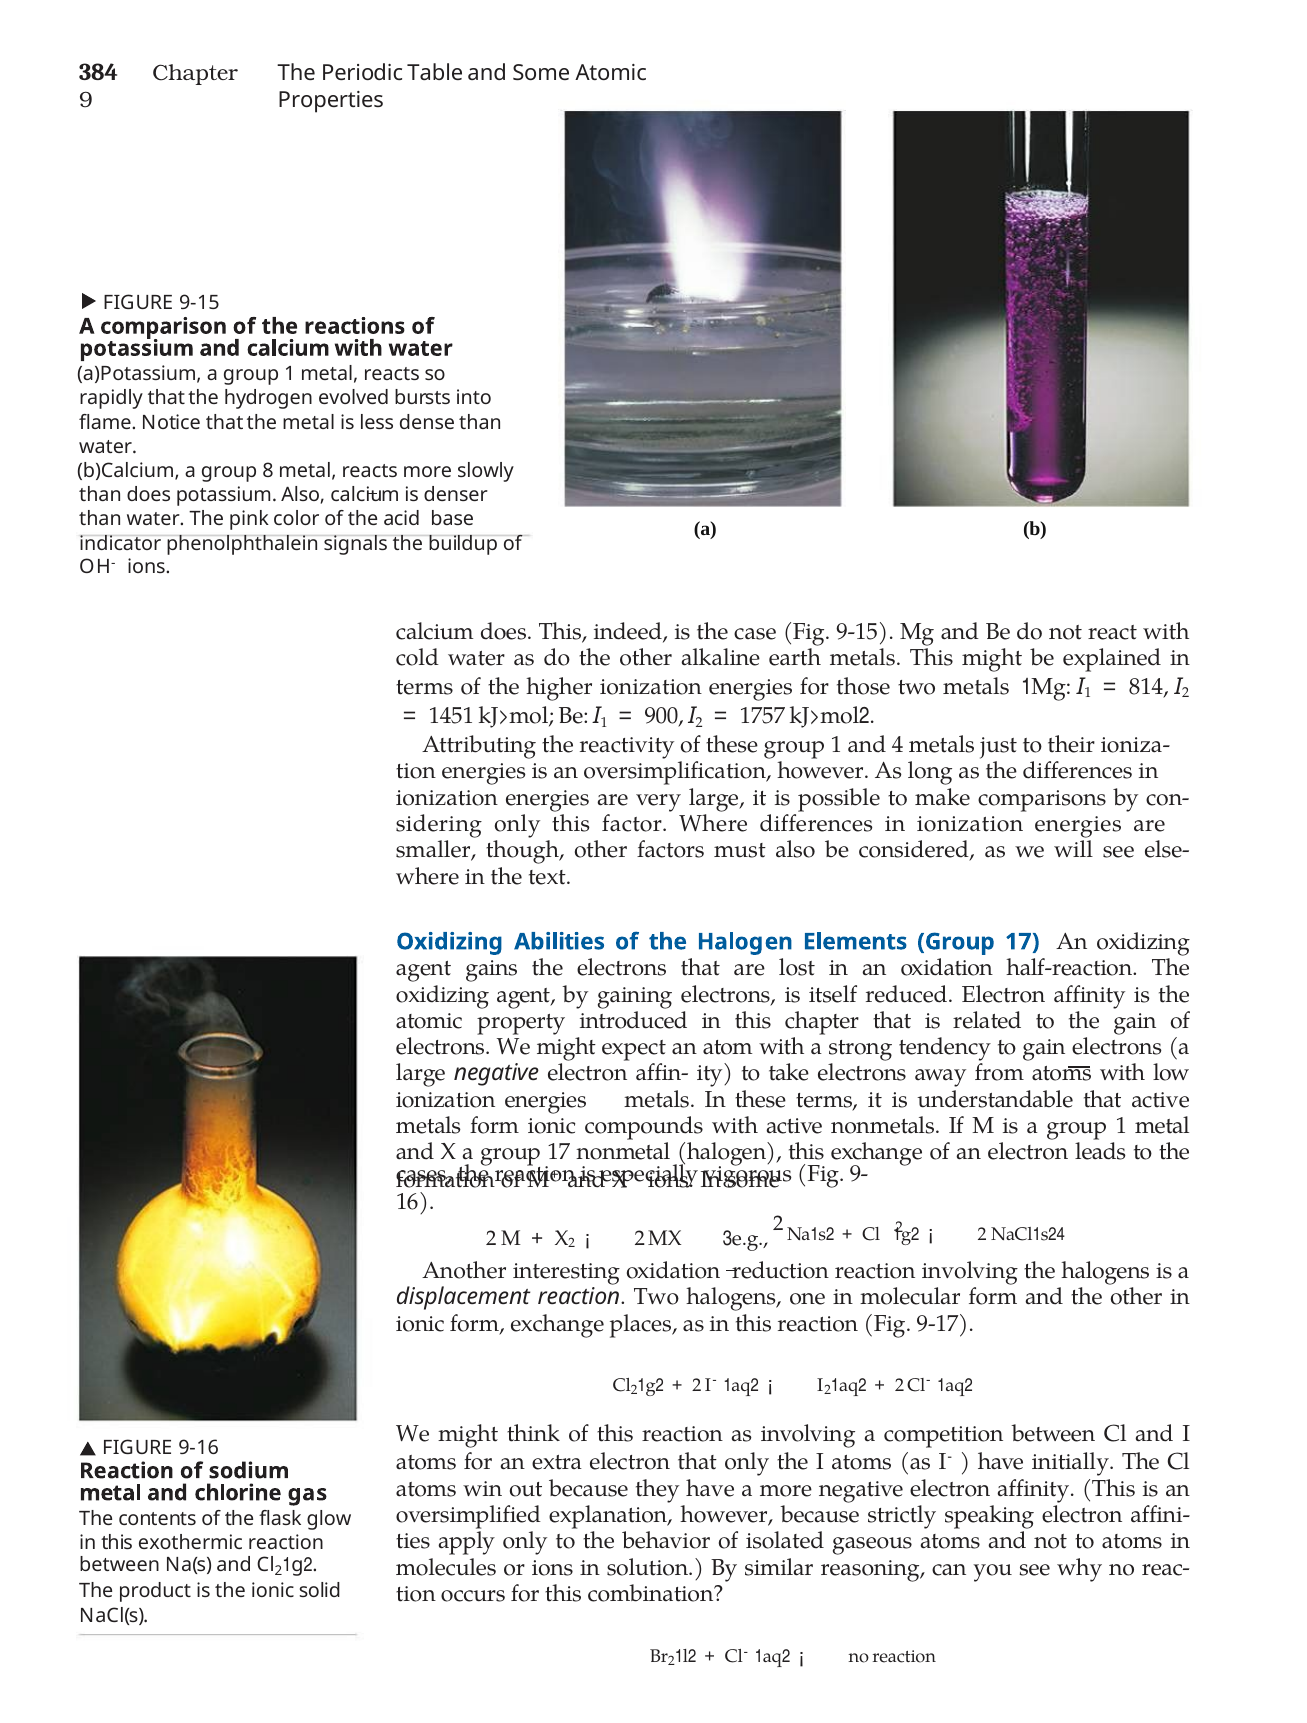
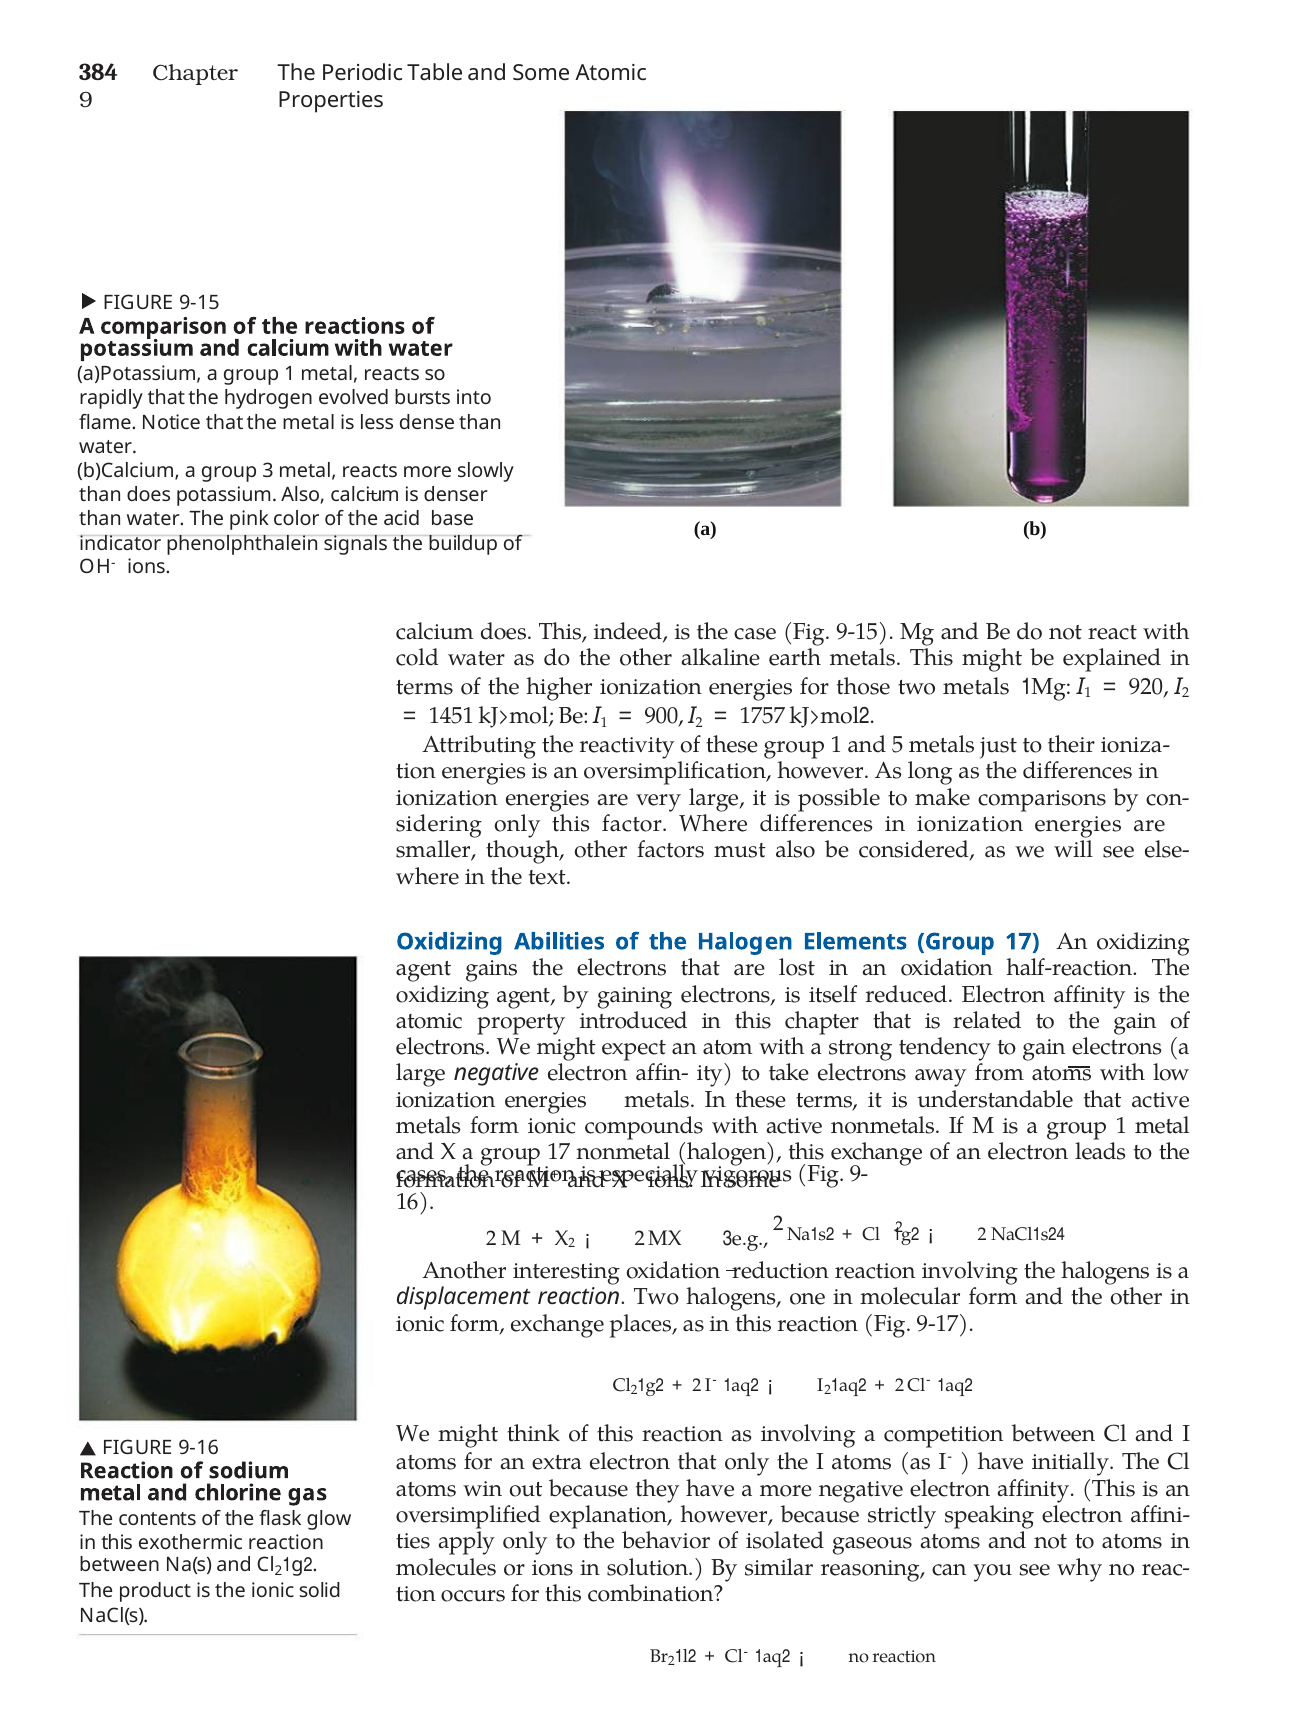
8: 8 -> 3
814: 814 -> 920
4: 4 -> 5
